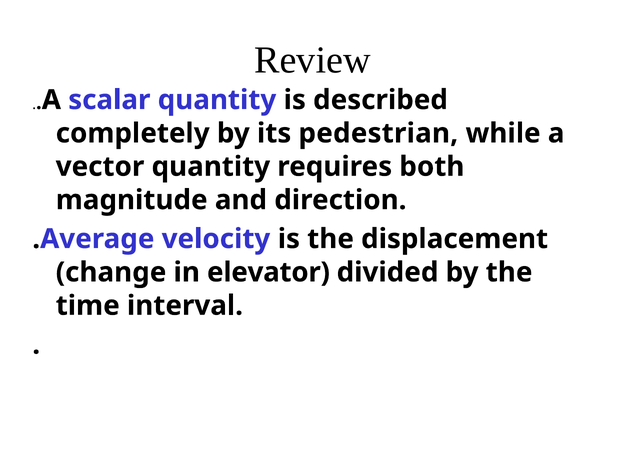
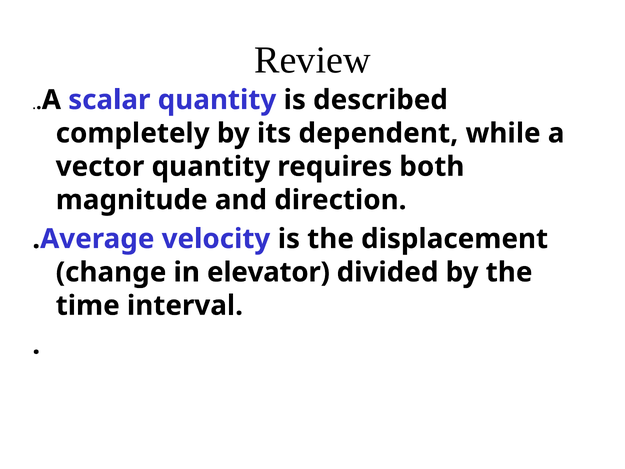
pedestrian: pedestrian -> dependent
